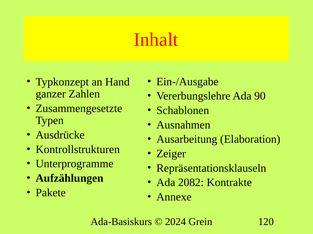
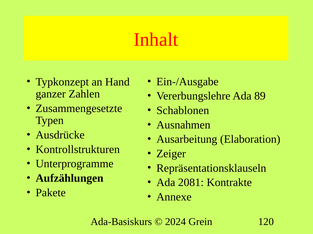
90: 90 -> 89
2082: 2082 -> 2081
